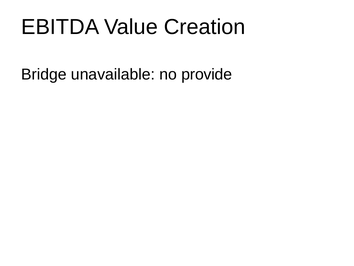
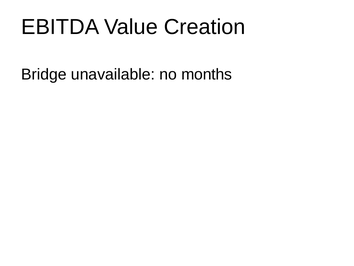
provide: provide -> months
